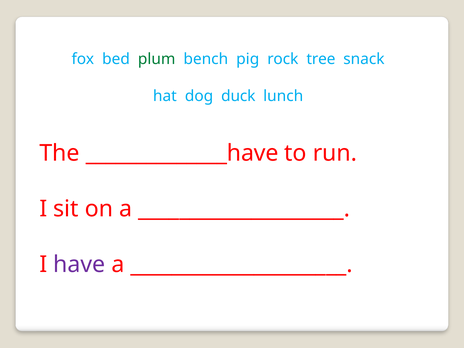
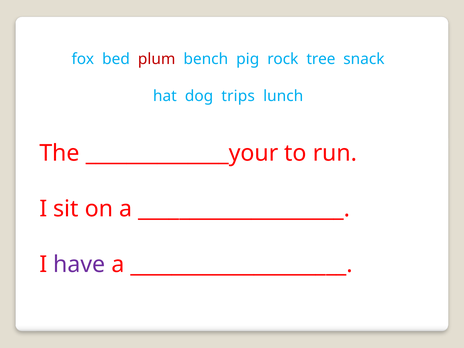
plum colour: green -> red
duck: duck -> trips
______________have: ______________have -> ______________your
